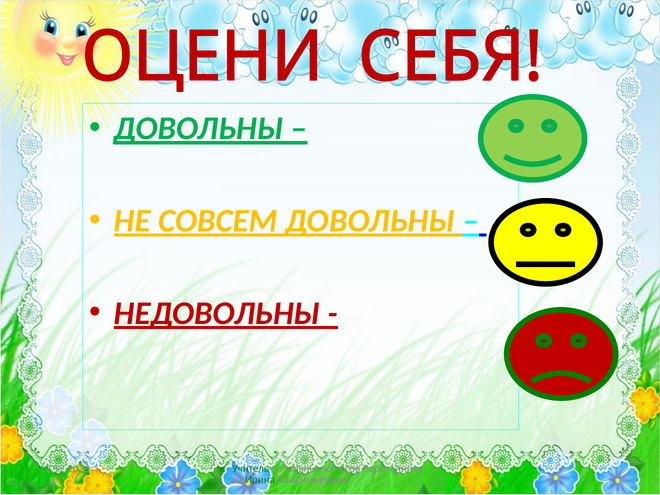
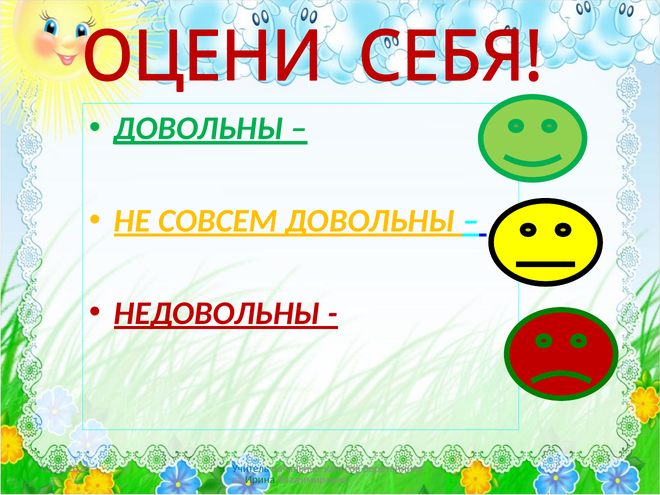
Учитель colour: green -> blue
